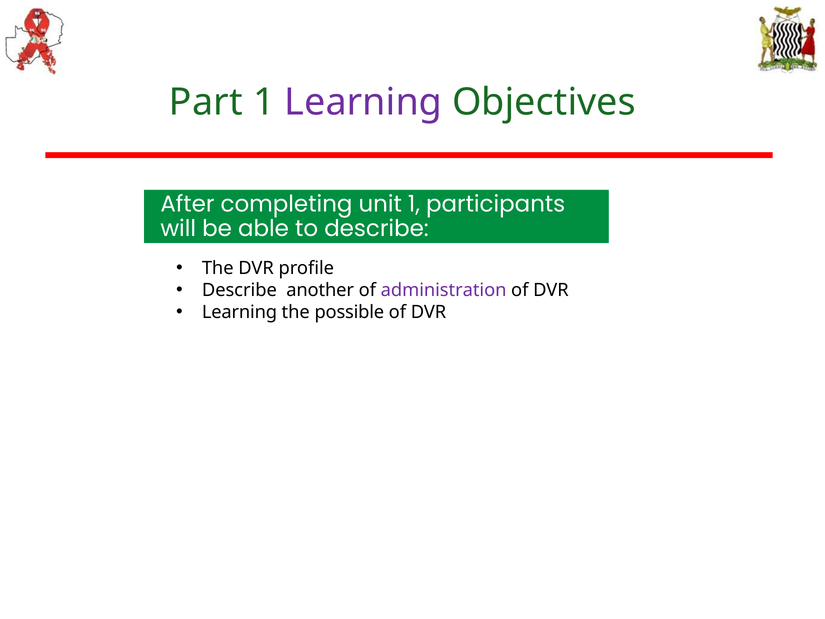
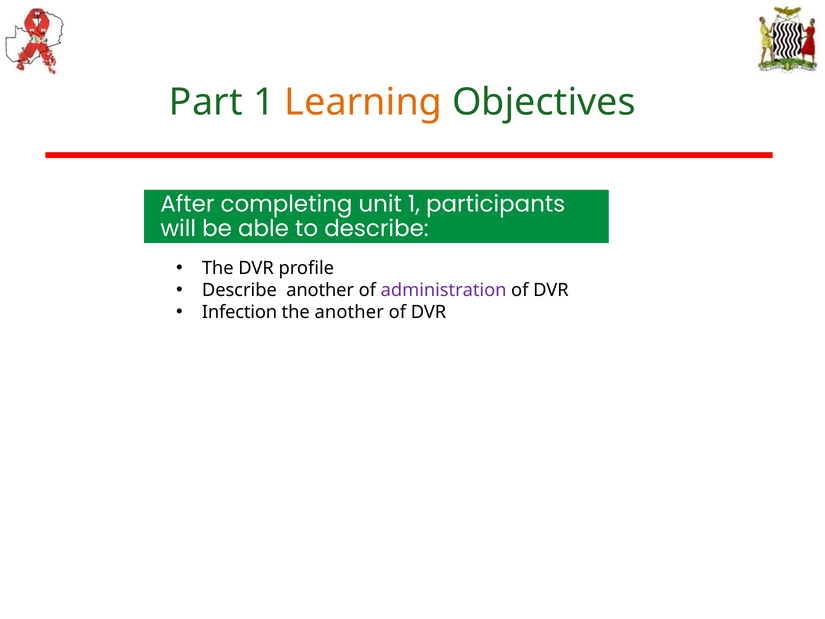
Learning at (363, 102) colour: purple -> orange
Learning at (239, 312): Learning -> Infection
the possible: possible -> another
